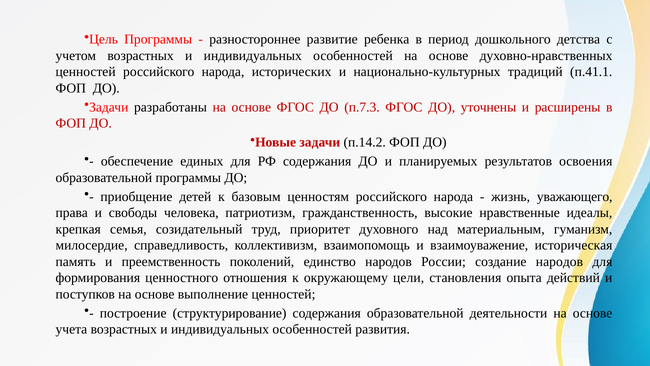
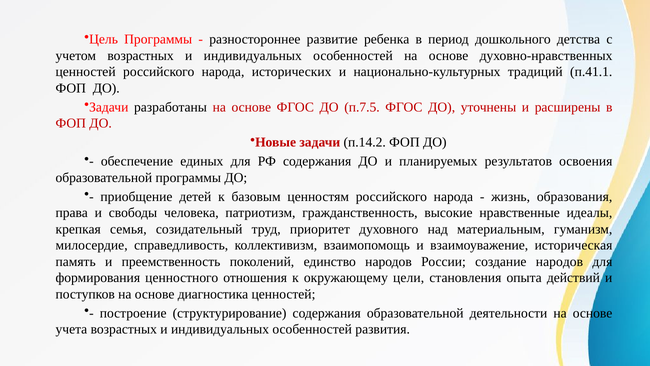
п.7.3: п.7.3 -> п.7.5
уважающего: уважающего -> образования
выполнение: выполнение -> диагностика
